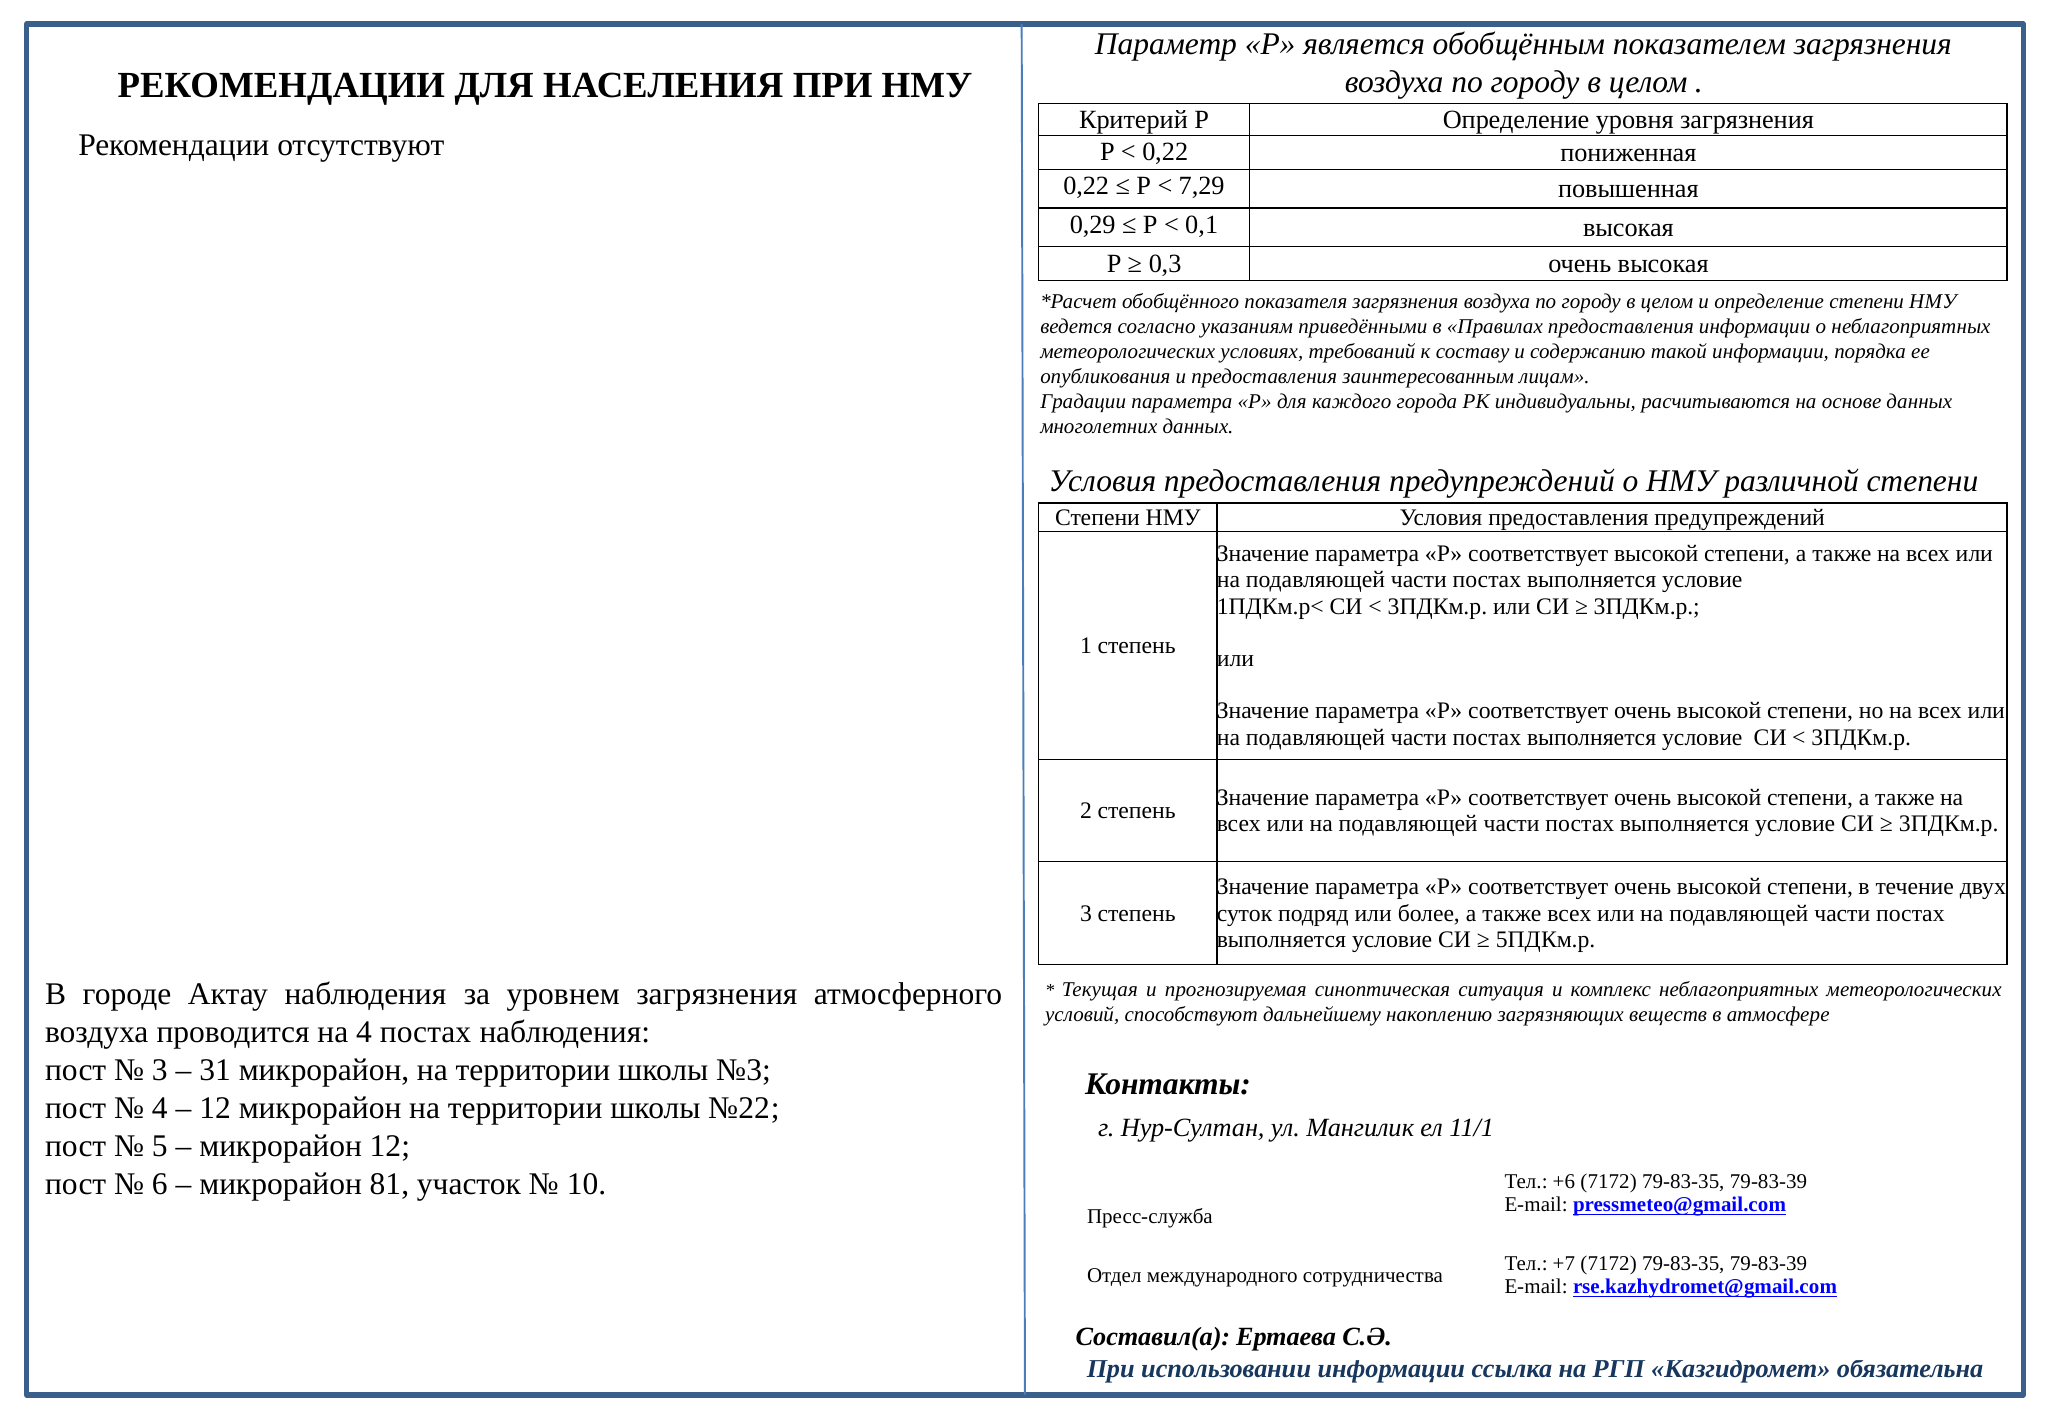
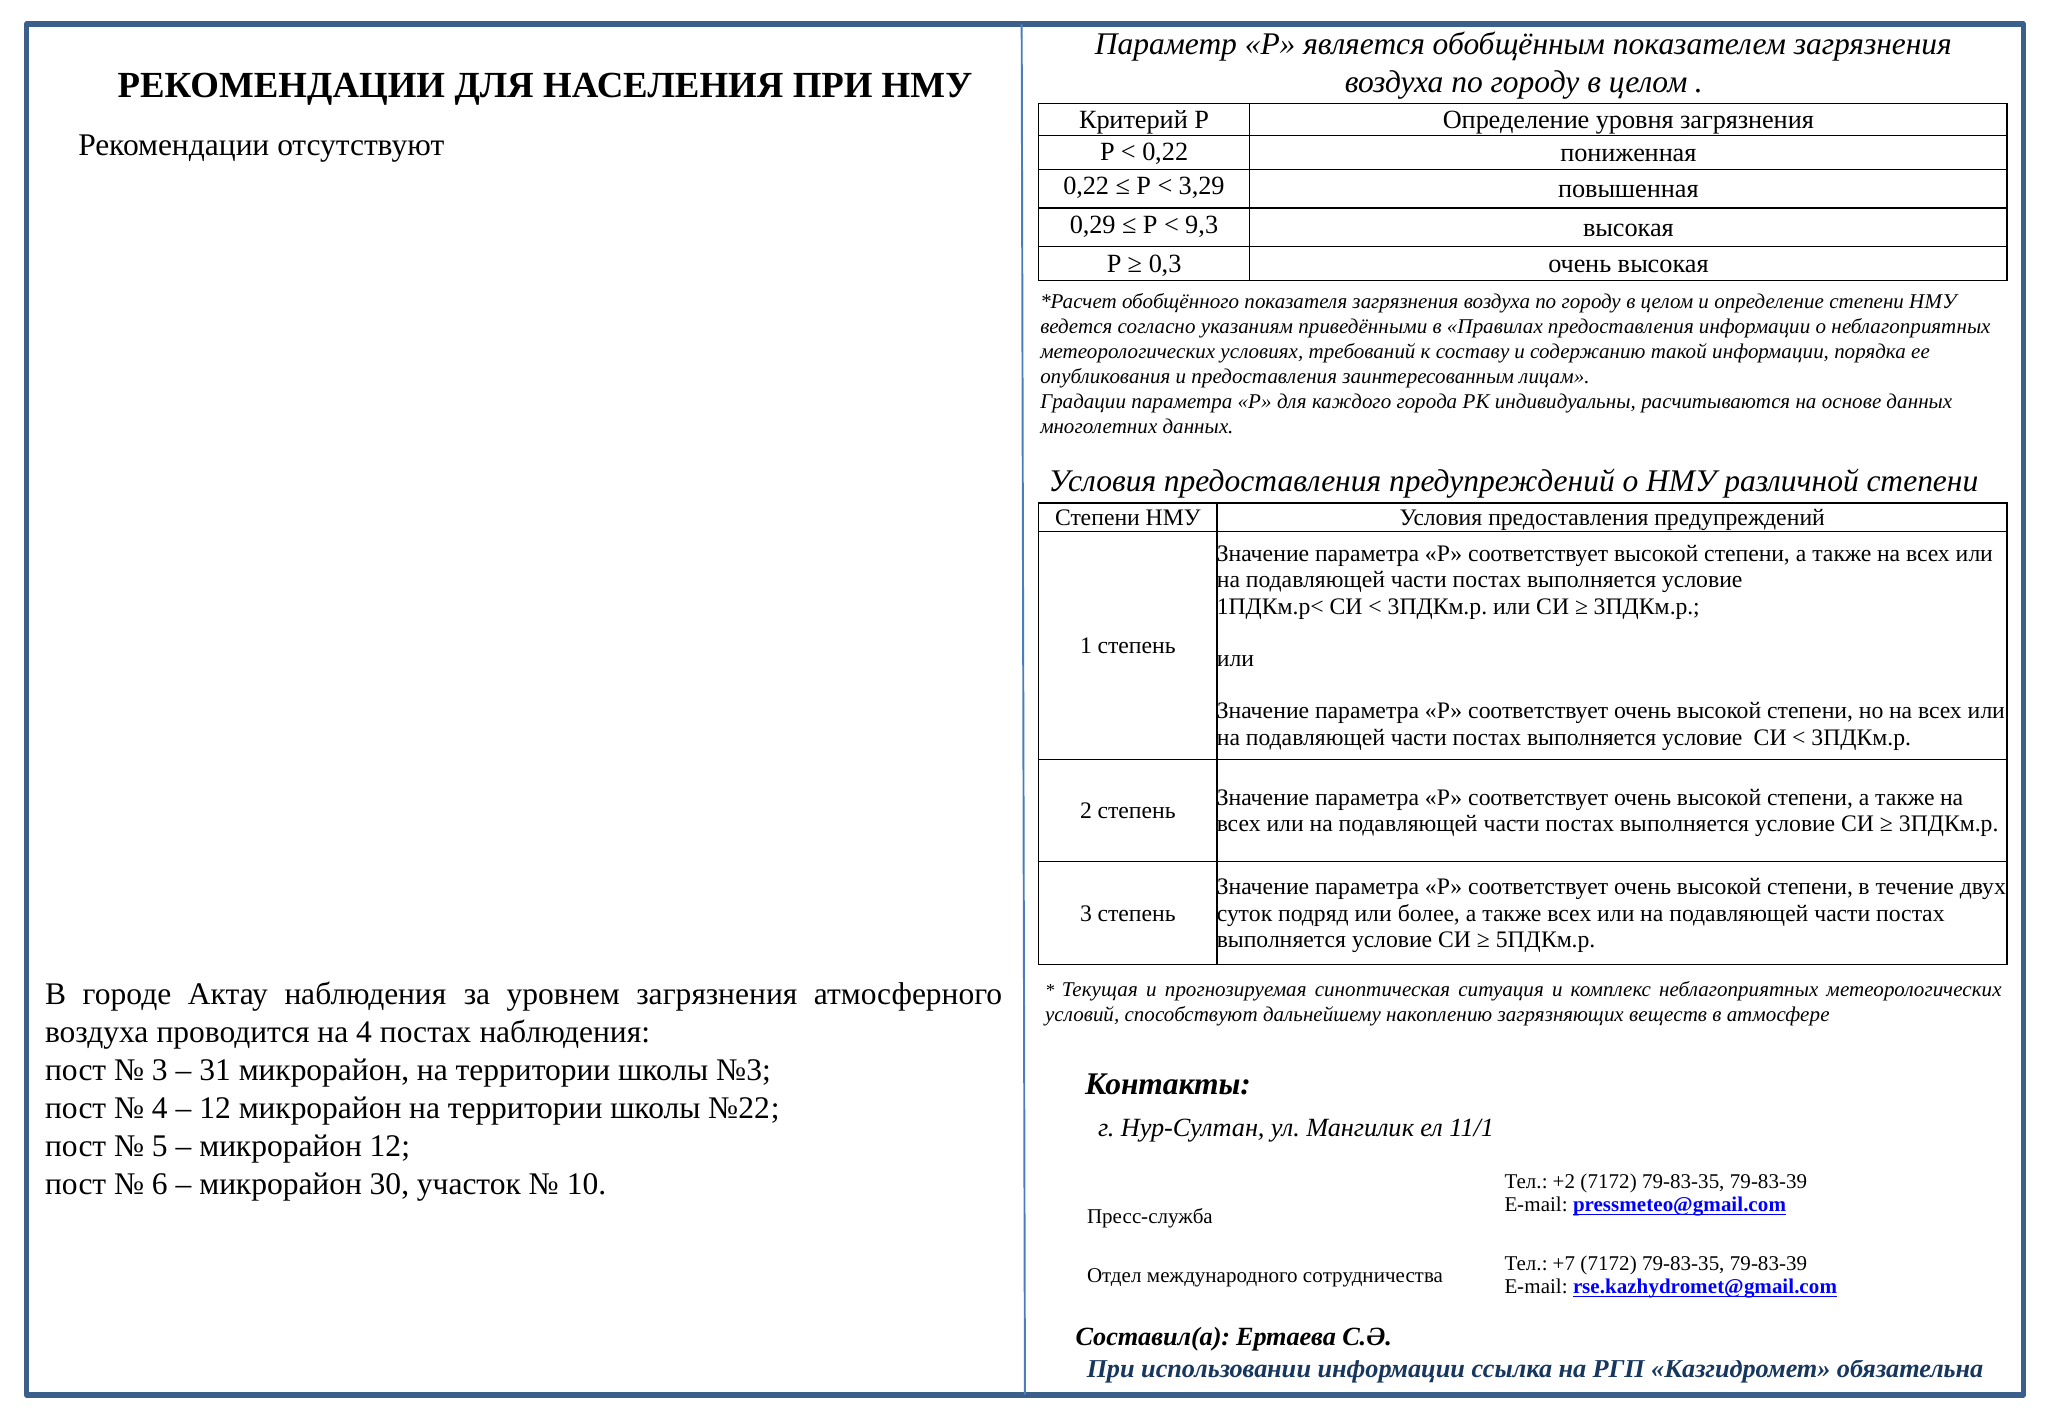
7,29: 7,29 -> 3,29
0,1: 0,1 -> 9,3
81: 81 -> 30
+6: +6 -> +2
